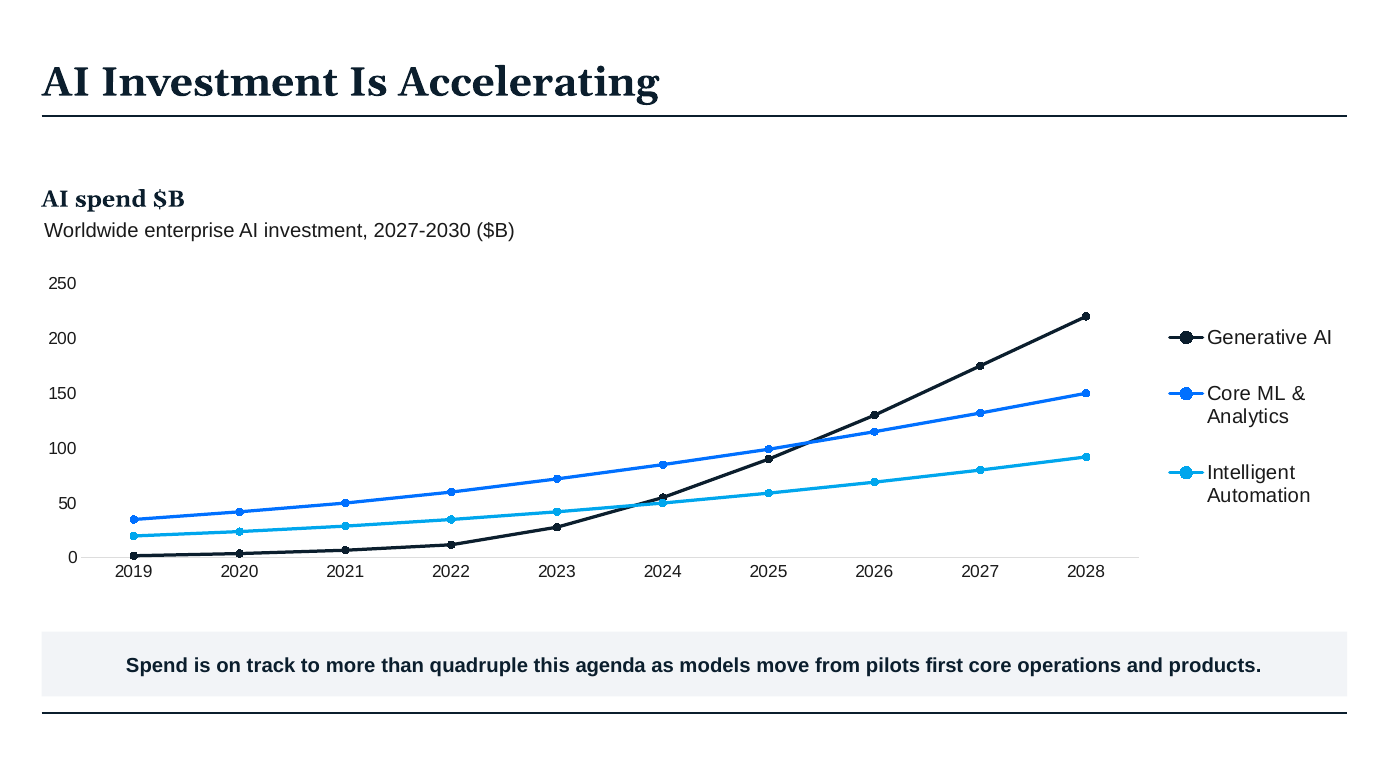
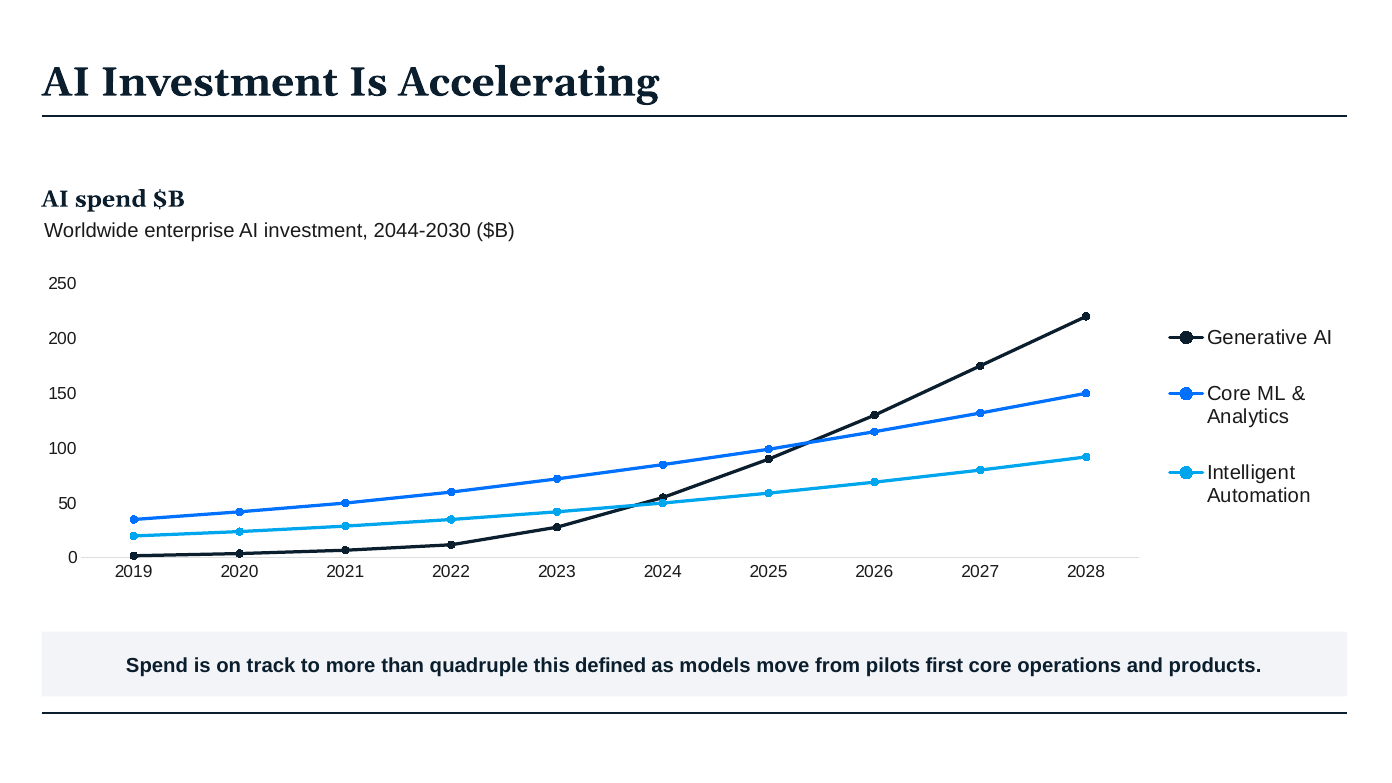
2027-2030: 2027-2030 -> 2044-2030
agenda: agenda -> defined
